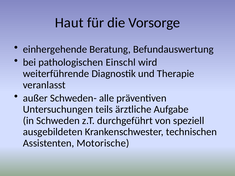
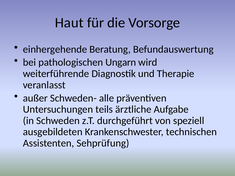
Einschl: Einschl -> Ungarn
Motorische: Motorische -> Sehprüfung
